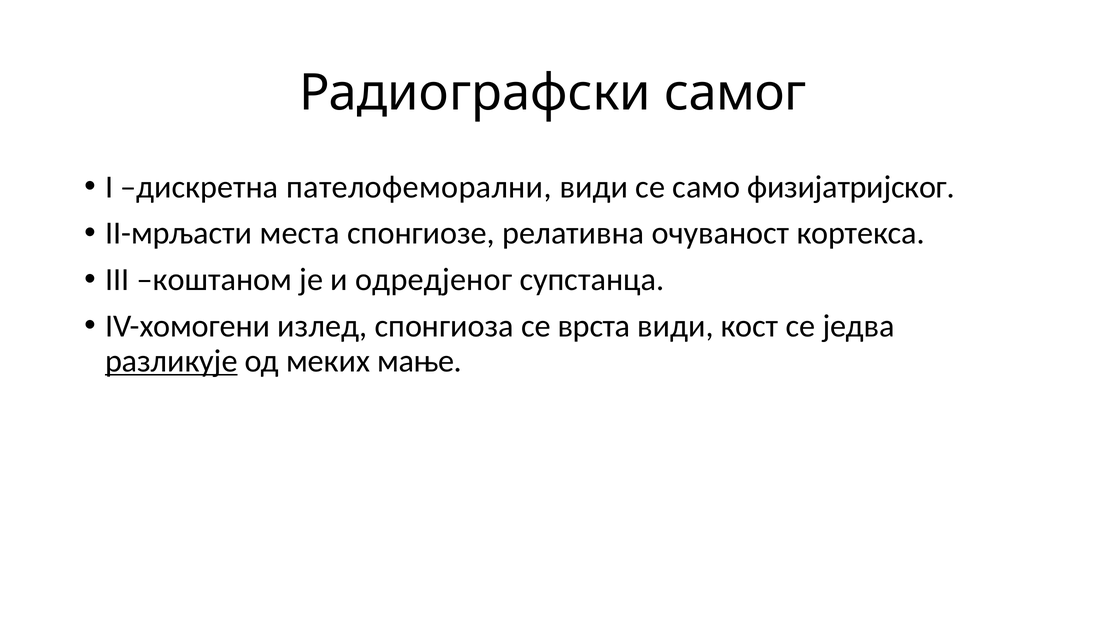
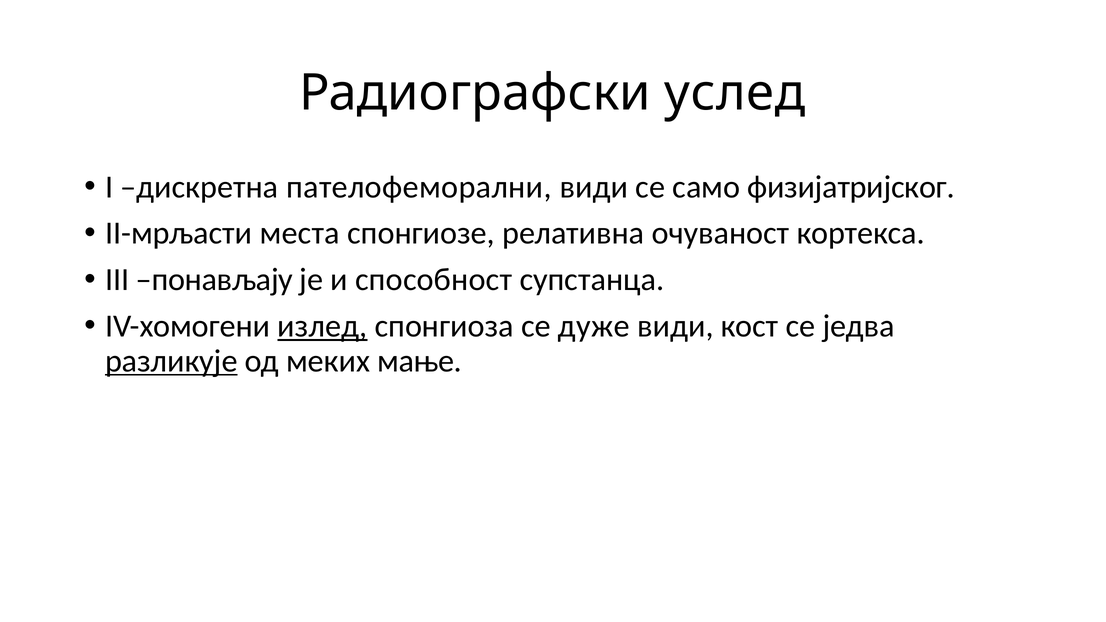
самог: самог -> услед
коштаном: коштаном -> понављају
одредјеног: одредјеног -> способност
излед underline: none -> present
врста: врста -> дуже
